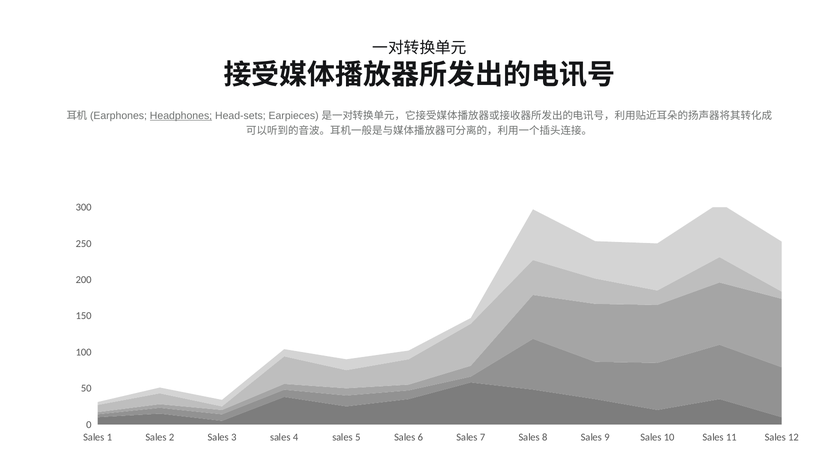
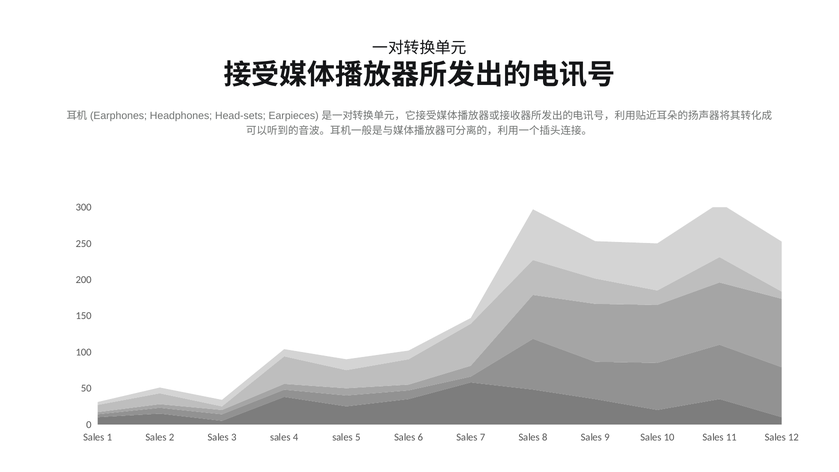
Headphones underline: present -> none
